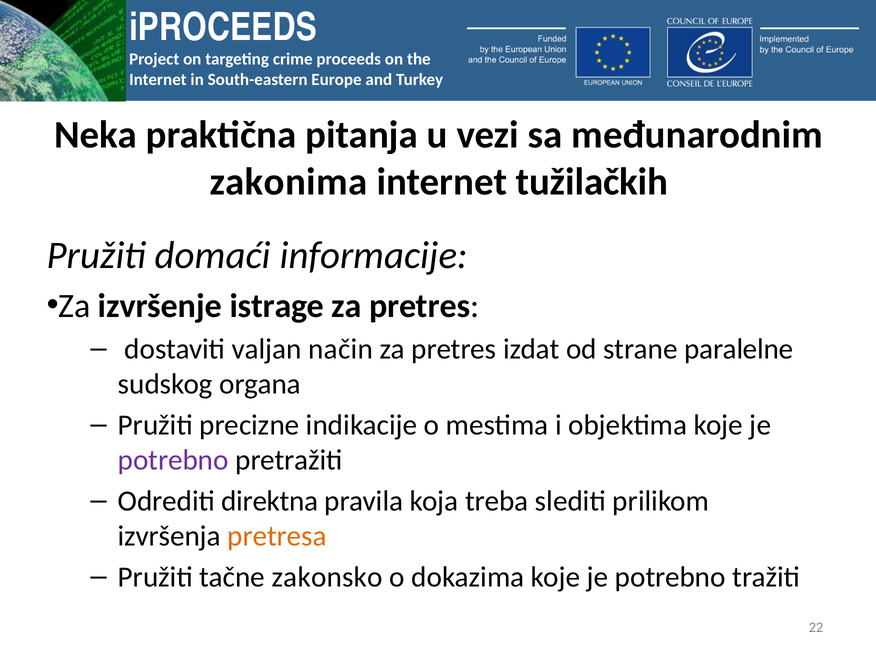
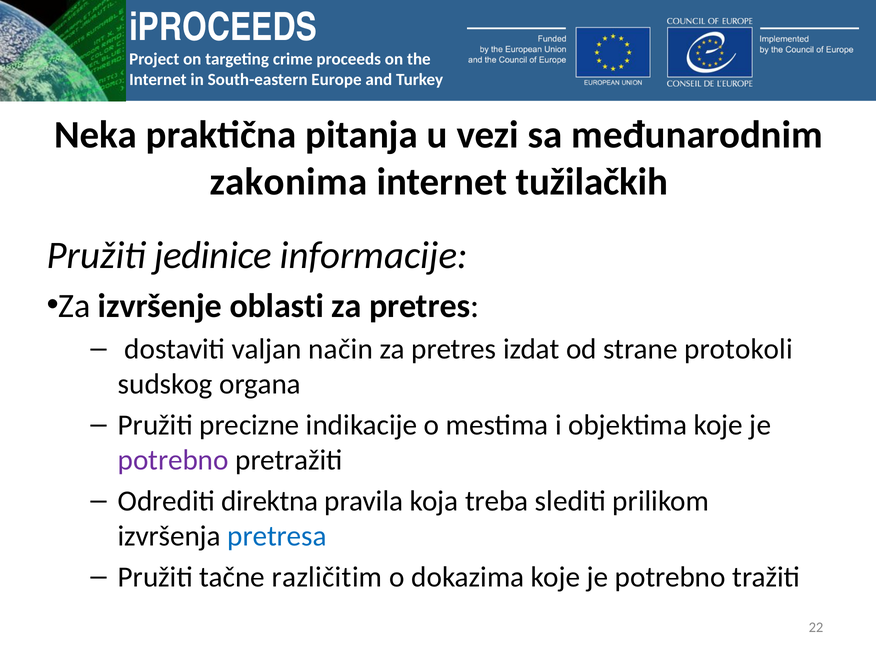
domaći: domaći -> jedinice
istrage: istrage -> oblasti
paralelne: paralelne -> protokoli
pretresa colour: orange -> blue
zakonsko: zakonsko -> različitim
